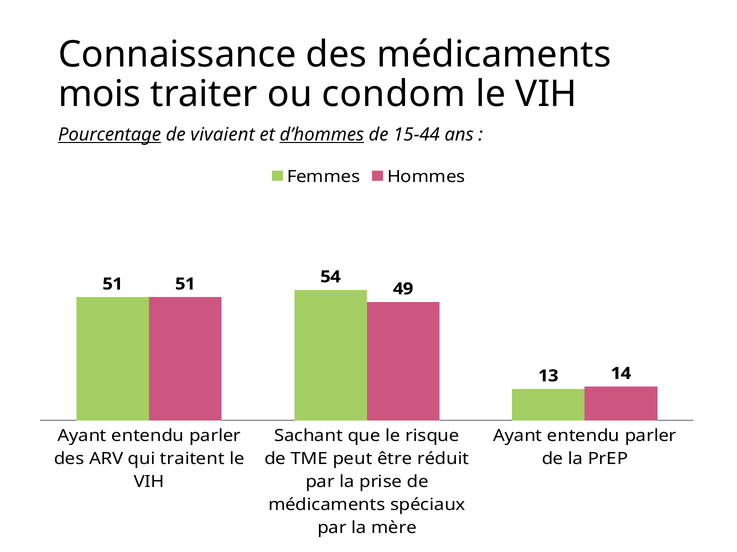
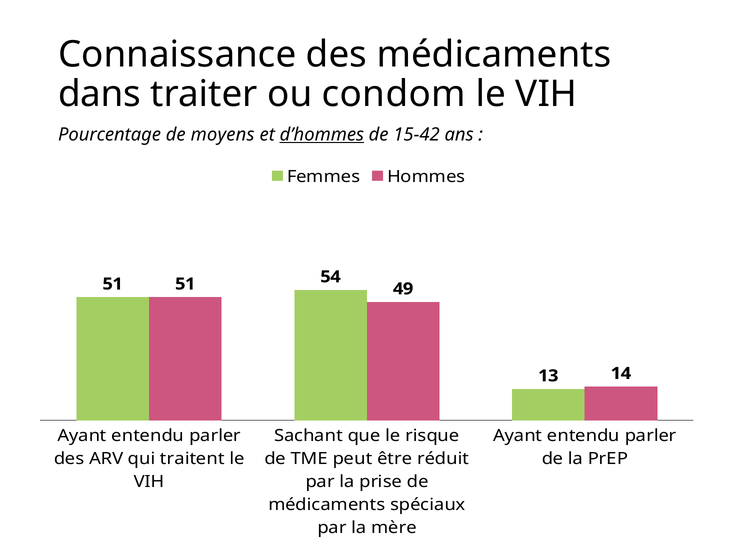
mois: mois -> dans
Pourcentage underline: present -> none
vivaient: vivaient -> moyens
15-44: 15-44 -> 15-42
